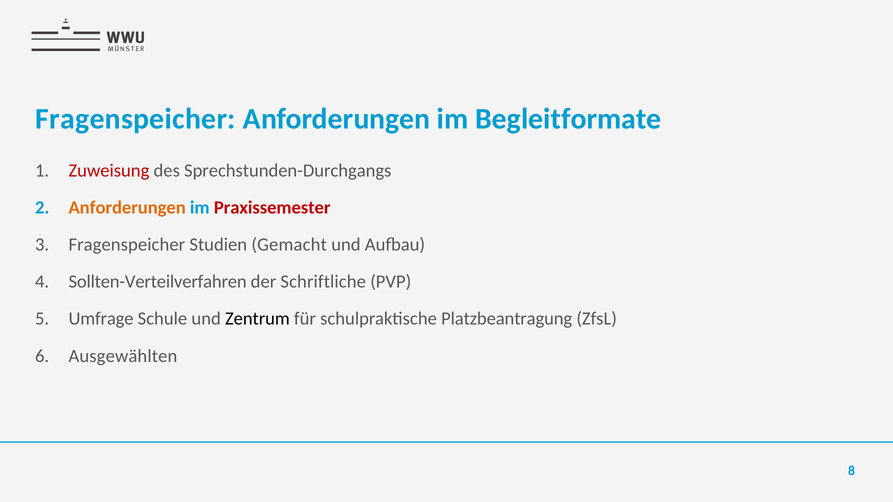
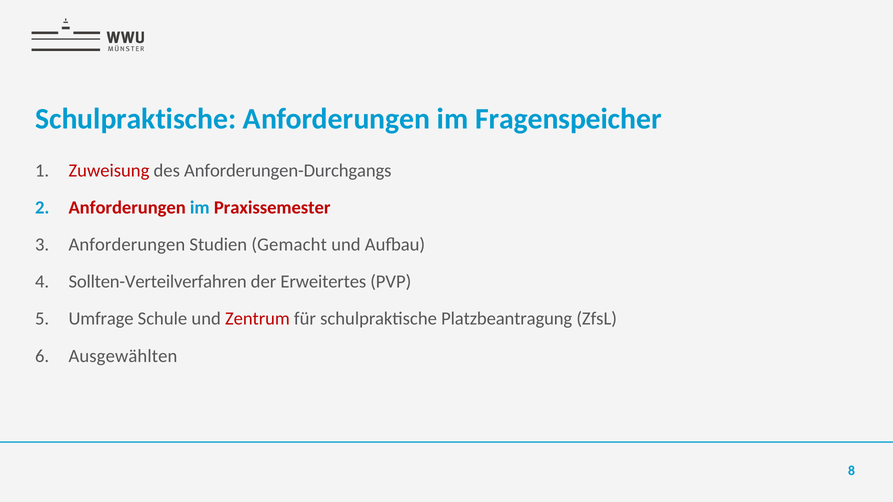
Fragenspeicher at (136, 119): Fragenspeicher -> Schulpraktische
Begleitformate: Begleitformate -> Fragenspeicher
Sprechstunden-Durchgangs: Sprechstunden-Durchgangs -> Anforderungen-Durchgangs
Anforderungen at (127, 208) colour: orange -> red
Fragenspeicher at (127, 245): Fragenspeicher -> Anforderungen
Schriftliche: Schriftliche -> Erweitertes
Zentrum colour: black -> red
